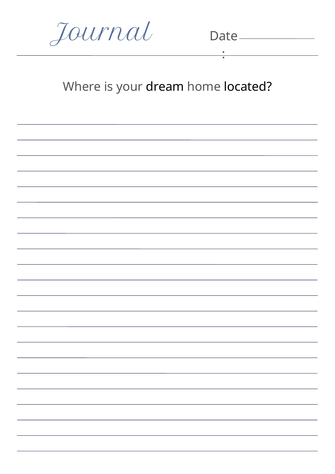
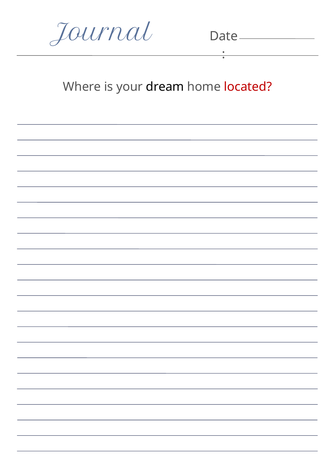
located colour: black -> red
